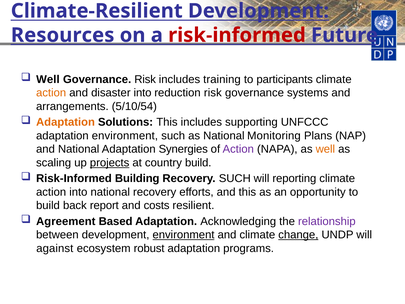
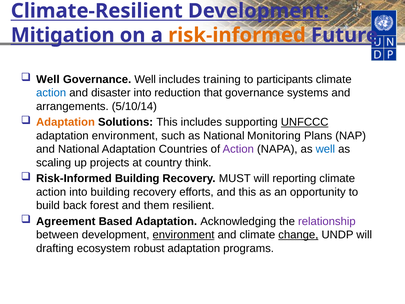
Resources: Resources -> Mitigation
risk-informed at (237, 35) colour: red -> orange
Governance Risk: Risk -> Well
action at (51, 93) colour: orange -> blue
reduction risk: risk -> that
5/10/54: 5/10/54 -> 5/10/14
UNFCCC underline: none -> present
Synergies: Synergies -> Countries
well at (325, 149) colour: orange -> blue
projects underline: present -> none
country build: build -> think
Recovery SUCH: SUCH -> MUST
into national: national -> building
report: report -> forest
costs: costs -> them
against: against -> drafting
